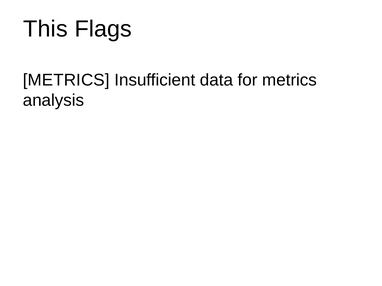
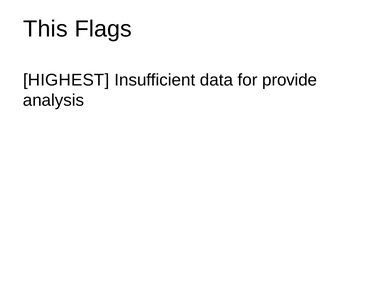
METRICS at (66, 80): METRICS -> HIGHEST
for metrics: metrics -> provide
